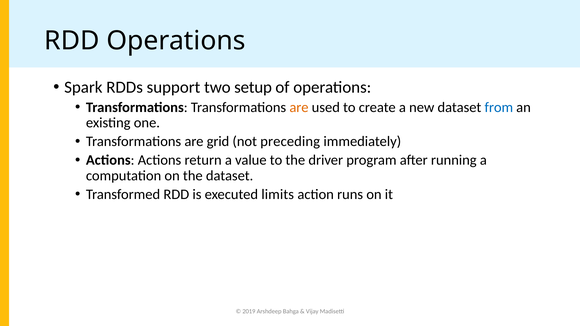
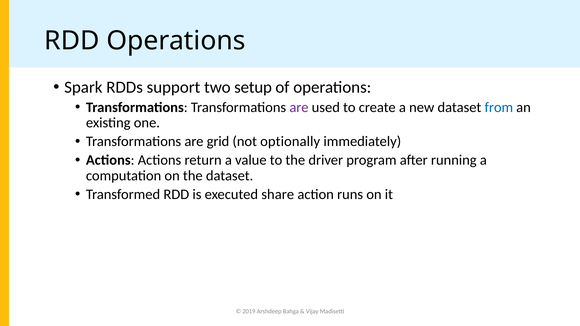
are at (299, 107) colour: orange -> purple
preceding: preceding -> optionally
limits: limits -> share
